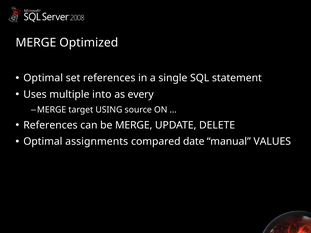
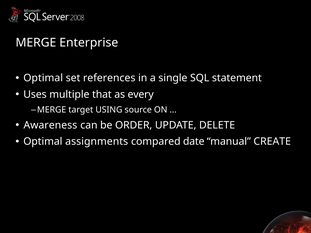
Optimized: Optimized -> Enterprise
into: into -> that
References at (50, 125): References -> Awareness
be MERGE: MERGE -> ORDER
VALUES: VALUES -> CREATE
